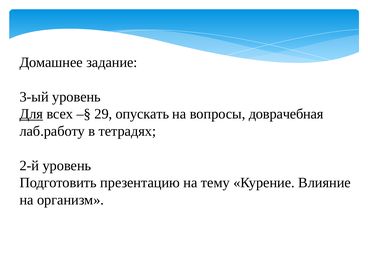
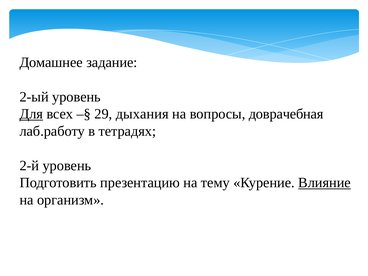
3-ый: 3-ый -> 2-ый
опускать: опускать -> дыхания
Влияние underline: none -> present
